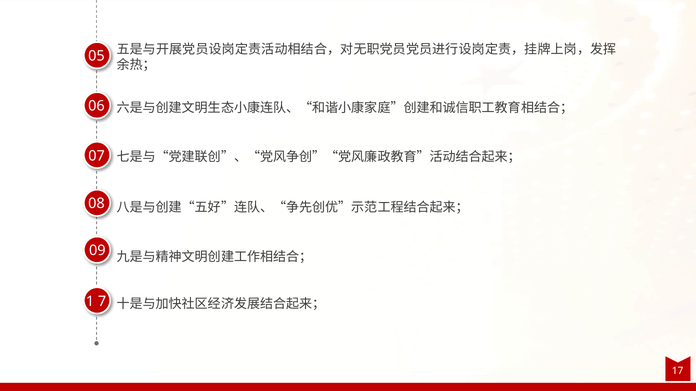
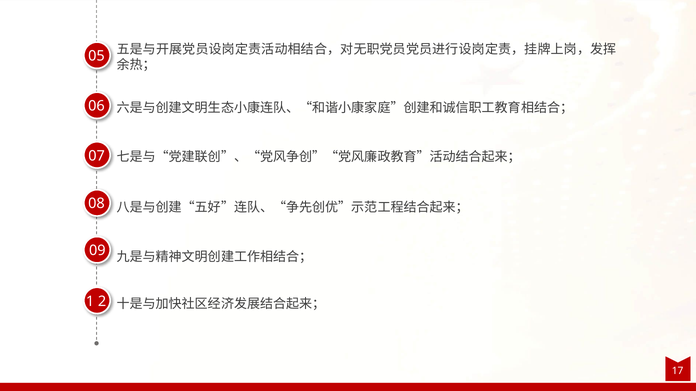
7: 7 -> 2
